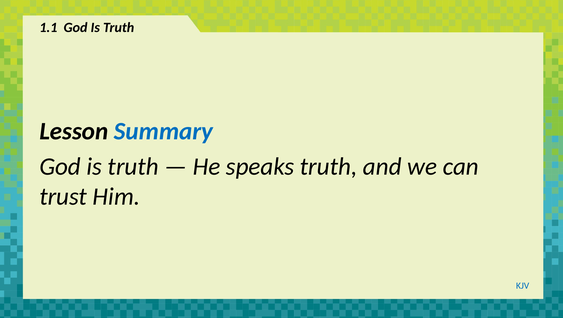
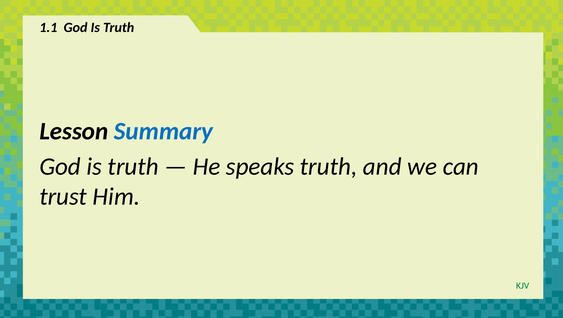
KJV colour: blue -> green
